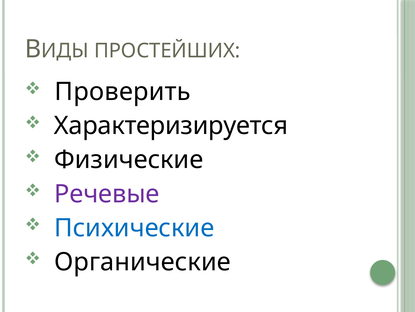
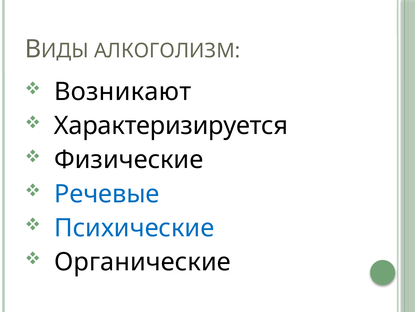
ПРОСТЕЙШИХ: ПРОСТЕЙШИХ -> АЛКОГОЛИЗМ
Проверить: Проверить -> Возникают
Речевые colour: purple -> blue
